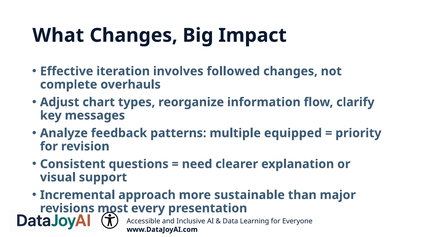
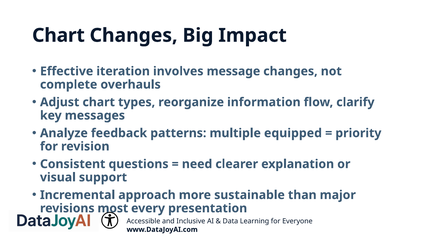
What at (58, 35): What -> Chart
followed: followed -> message
